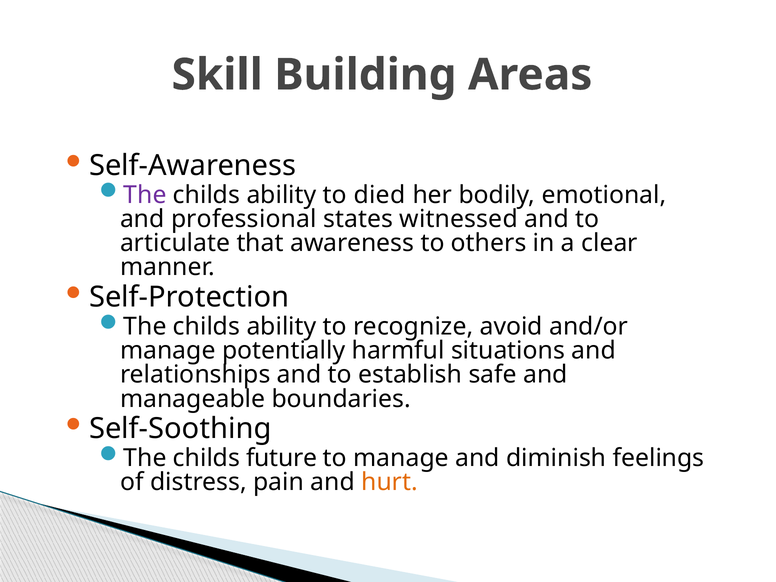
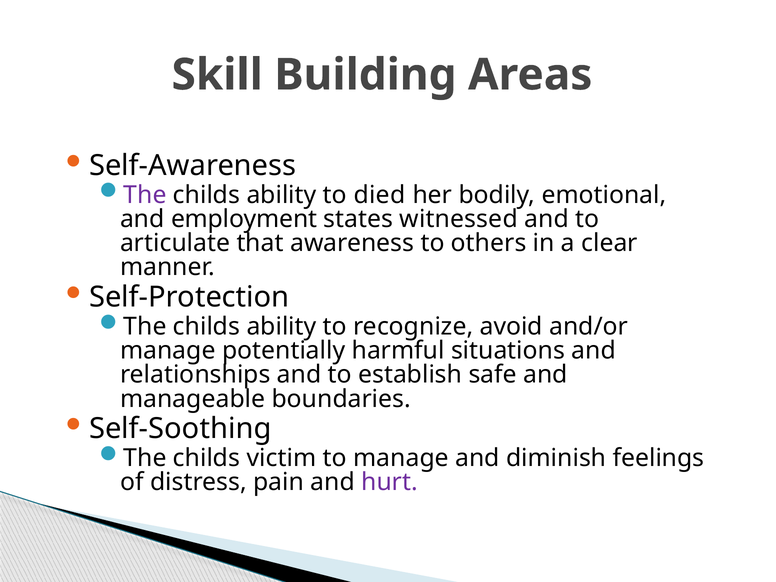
professional: professional -> employment
future: future -> victim
hurt colour: orange -> purple
